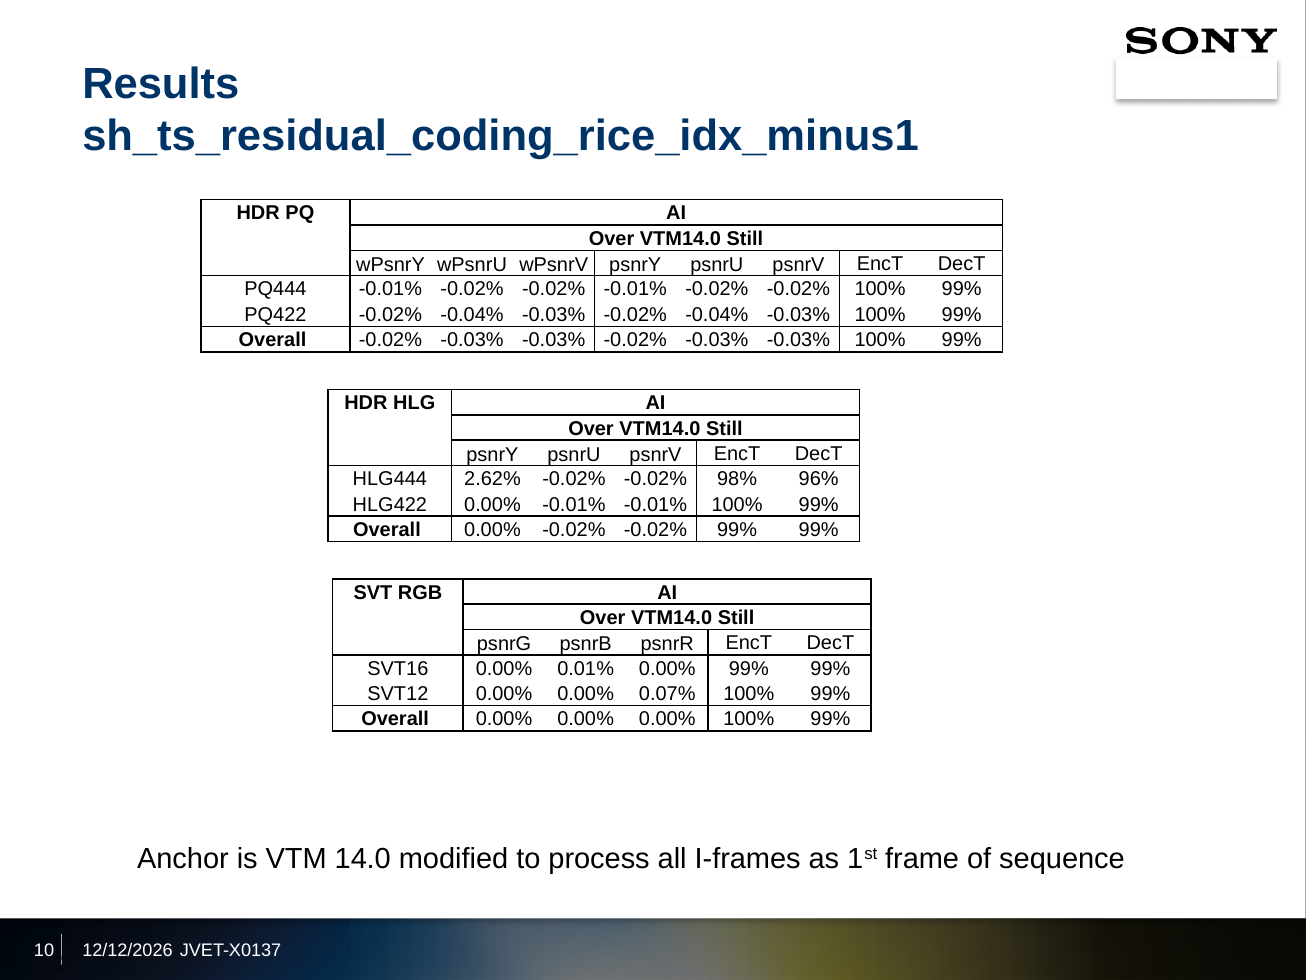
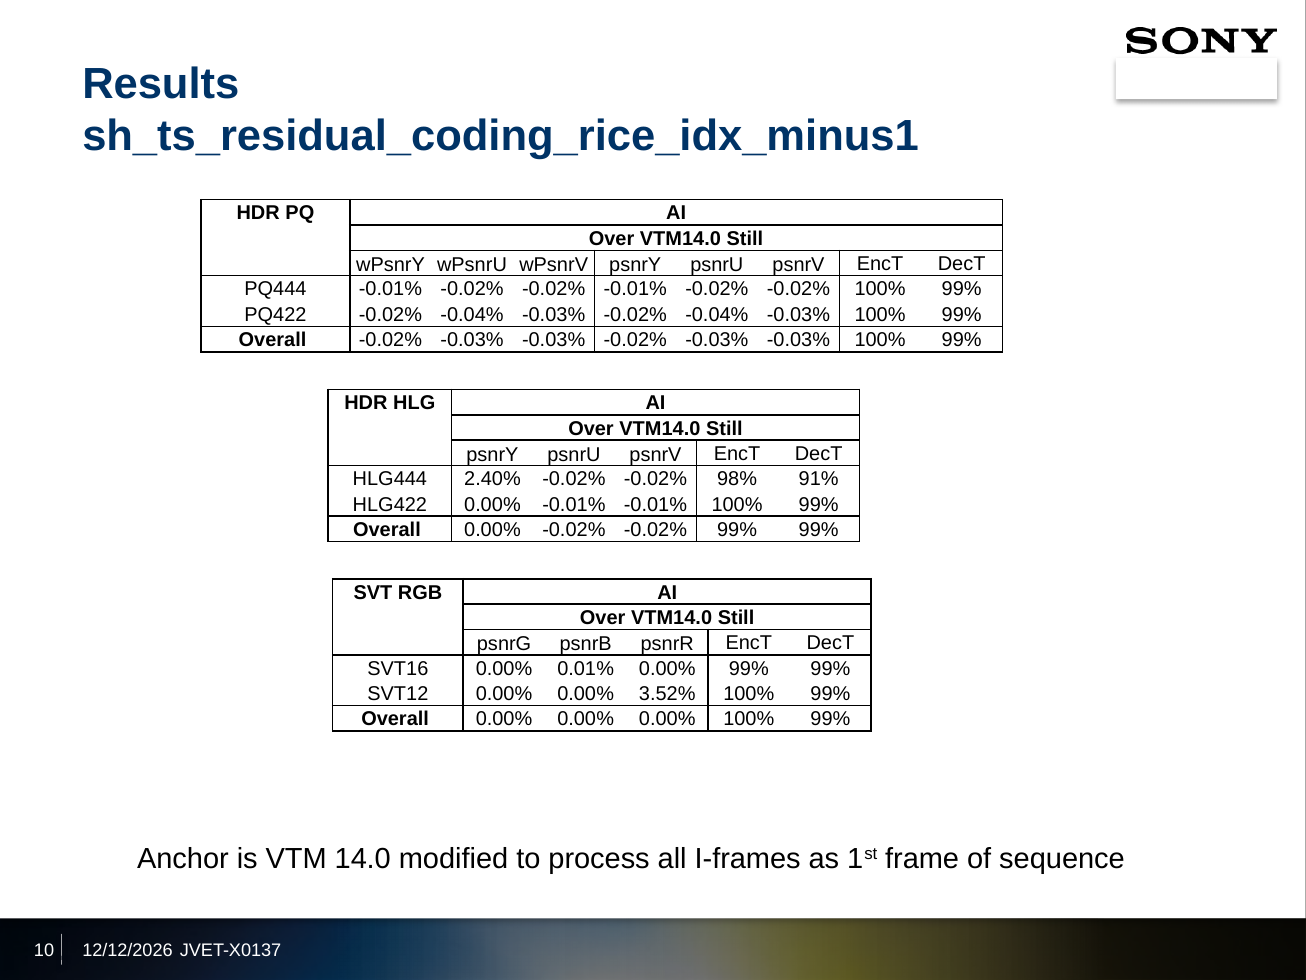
2.62%: 2.62% -> 2.40%
96%: 96% -> 91%
0.07%: 0.07% -> 3.52%
